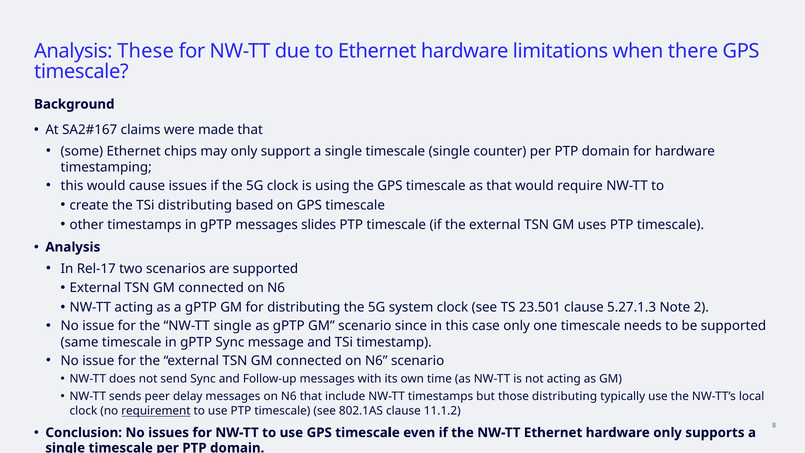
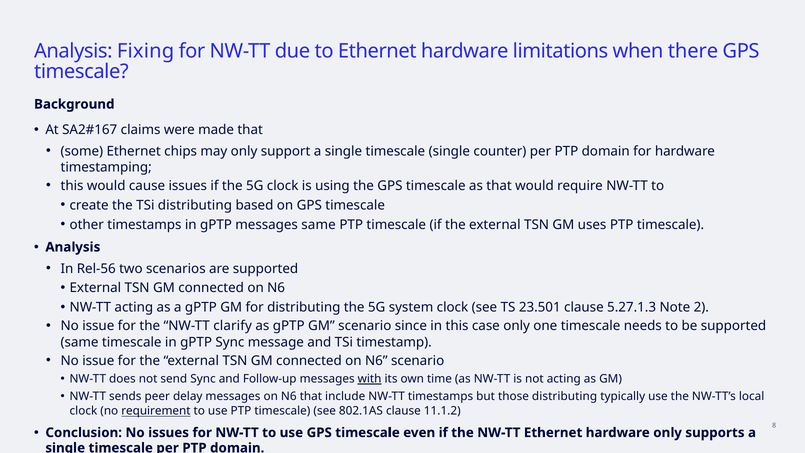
These: These -> Fixing
messages slides: slides -> same
Rel-17: Rel-17 -> Rel-56
NW-TT single: single -> clarify
with underline: none -> present
